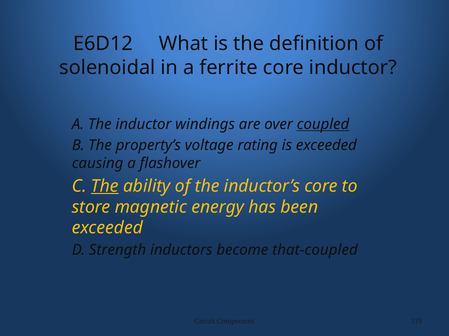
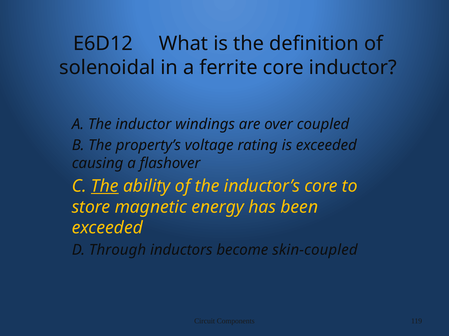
coupled underline: present -> none
Strength: Strength -> Through
that-coupled: that-coupled -> skin-coupled
